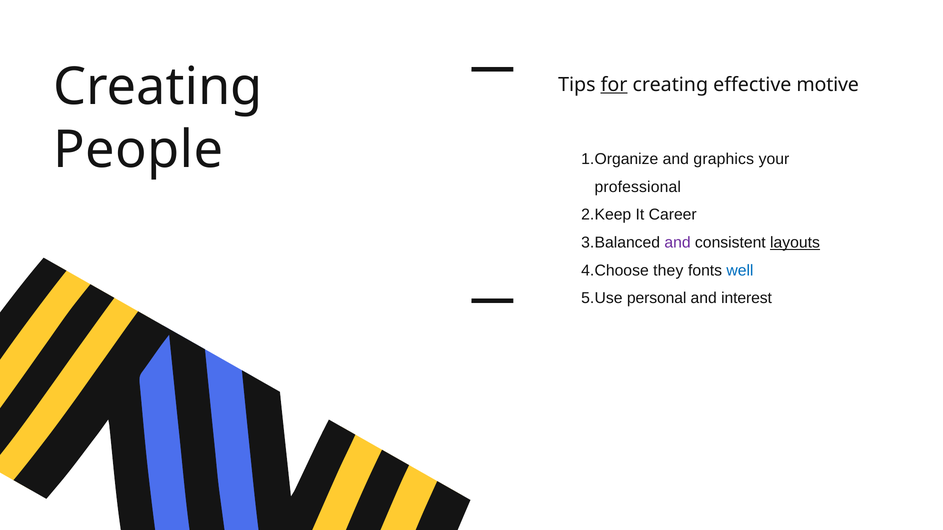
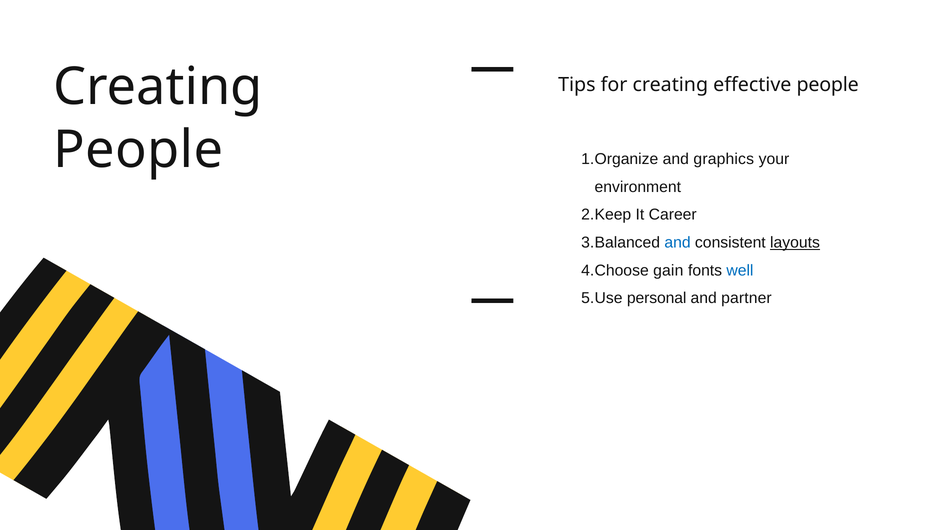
for underline: present -> none
effective motive: motive -> people
professional: professional -> environment
and at (678, 243) colour: purple -> blue
they: they -> gain
interest: interest -> partner
